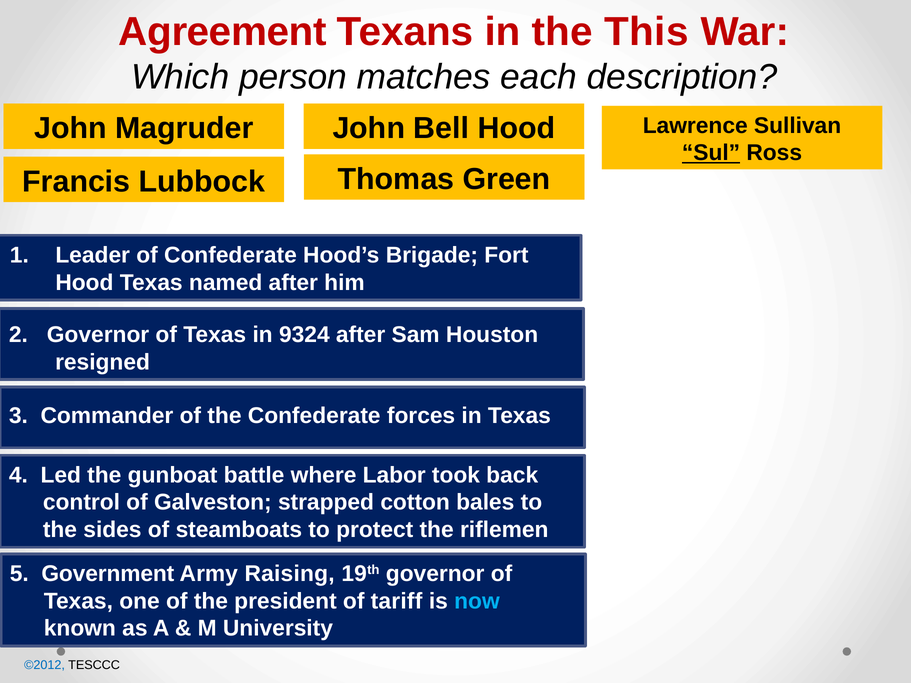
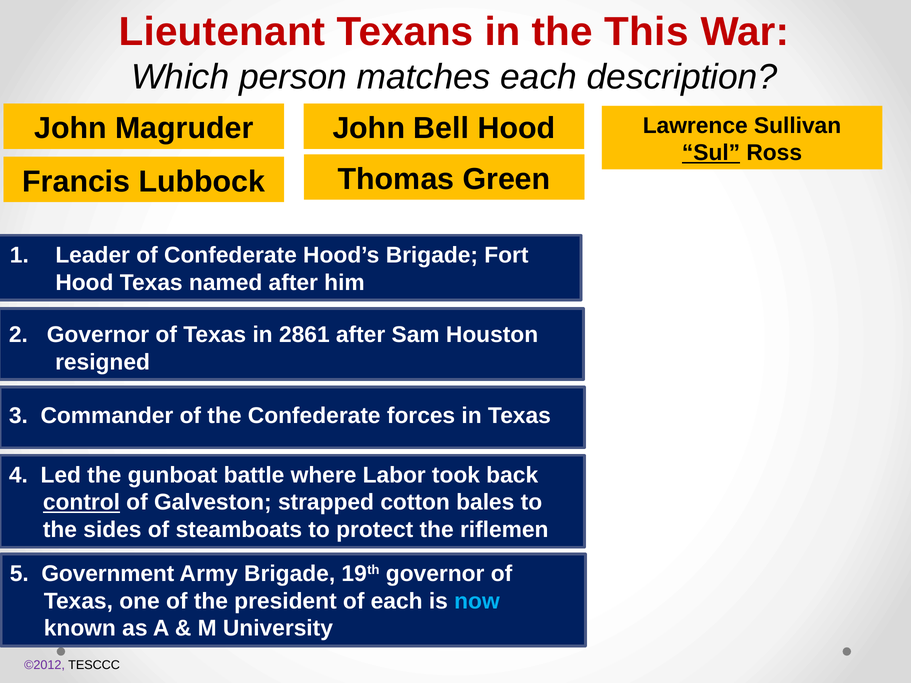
Agreement: Agreement -> Lieutenant
9324: 9324 -> 2861
control underline: none -> present
Army Raising: Raising -> Brigade
of tariff: tariff -> each
©2012 colour: blue -> purple
